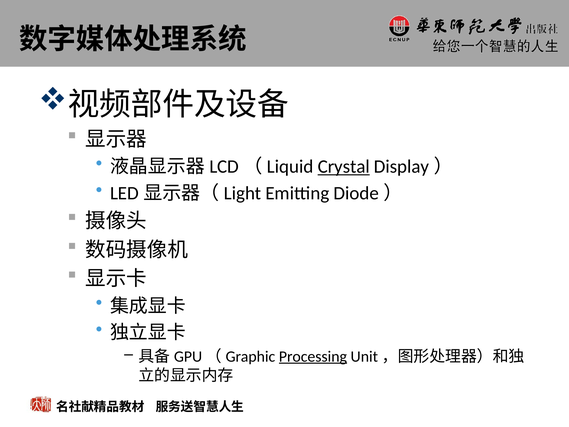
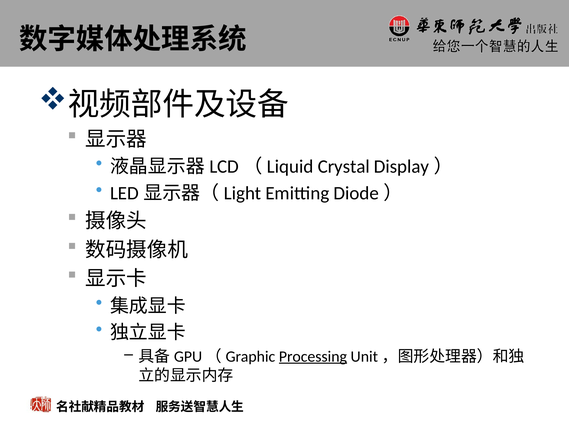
Crystal underline: present -> none
